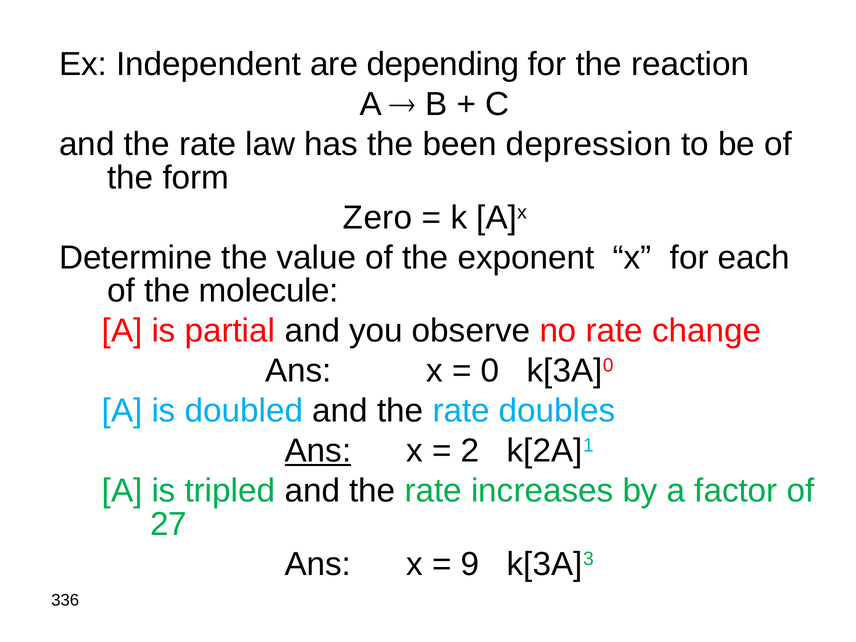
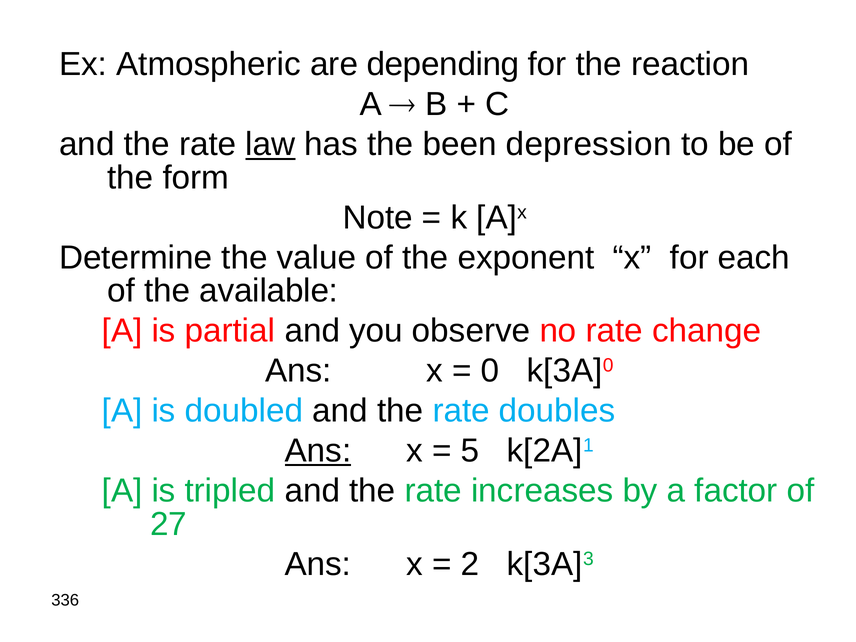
Independent: Independent -> Atmospheric
law underline: none -> present
Zero: Zero -> Note
molecule: molecule -> available
2: 2 -> 5
9: 9 -> 2
